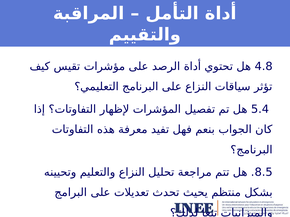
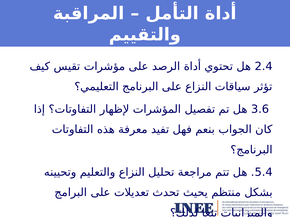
4.8: 4.8 -> 2.4
5.4: 5.4 -> 3.6
8.5: 8.5 -> 5.4
